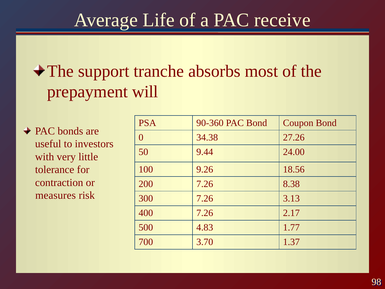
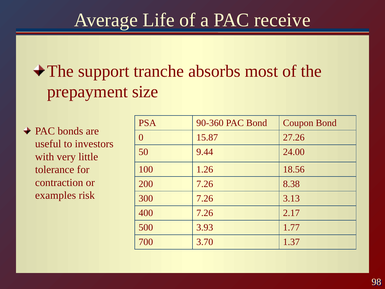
will: will -> size
34.38: 34.38 -> 15.87
9.26: 9.26 -> 1.26
measures: measures -> examples
4.83: 4.83 -> 3.93
